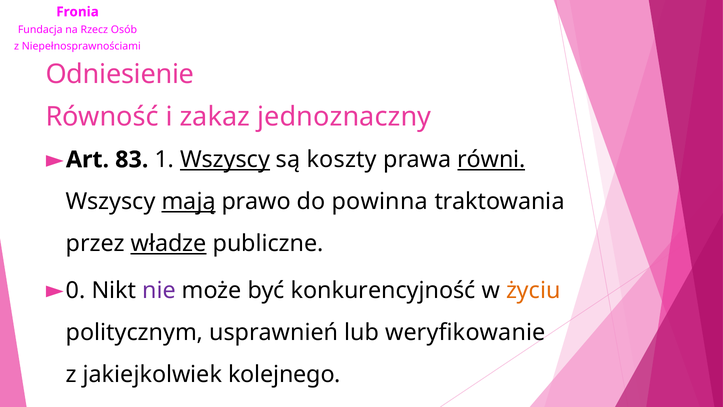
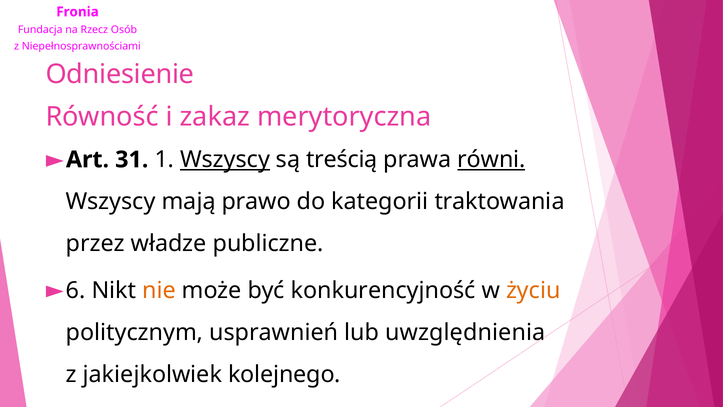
jednoznaczny: jednoznaczny -> merytoryczna
83: 83 -> 31
koszty: koszty -> treścią
mają underline: present -> none
powinna: powinna -> kategorii
władze underline: present -> none
0: 0 -> 6
nie colour: purple -> orange
weryfikowanie: weryfikowanie -> uwzględnienia
